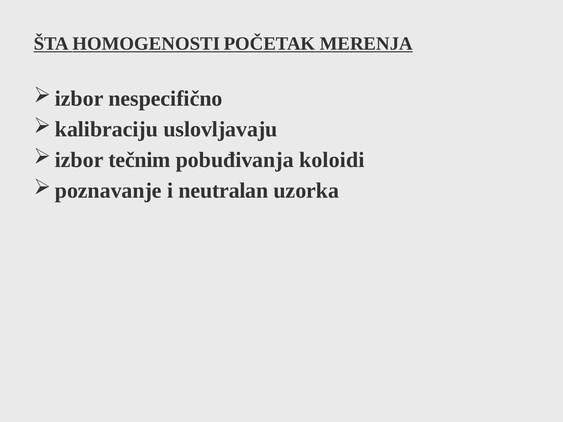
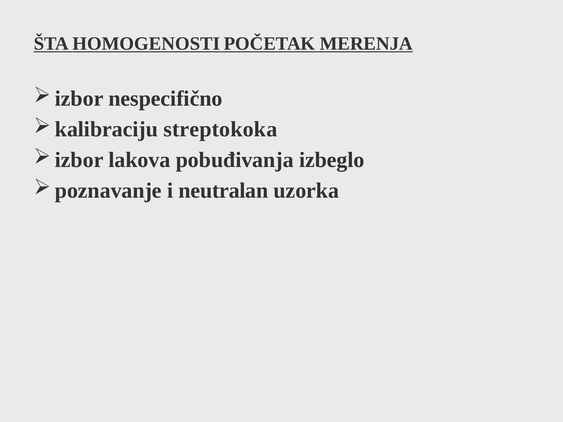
uslovljavaju: uslovljavaju -> streptokoka
tečnim: tečnim -> lakova
koloidi: koloidi -> izbeglo
